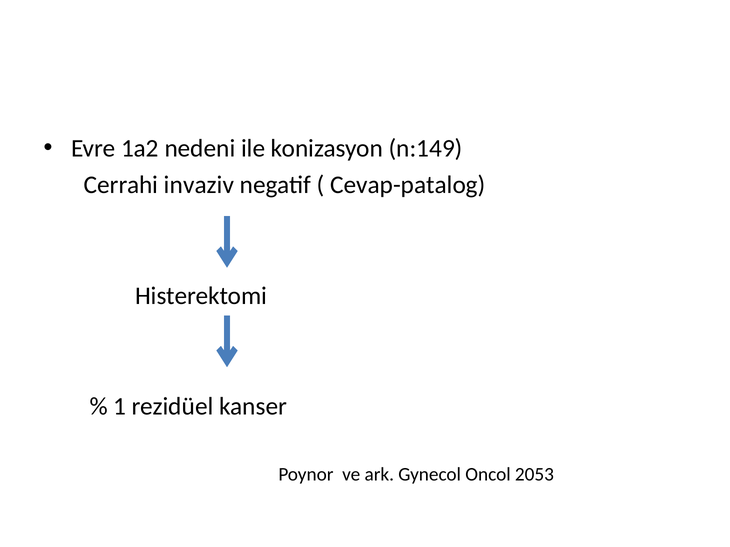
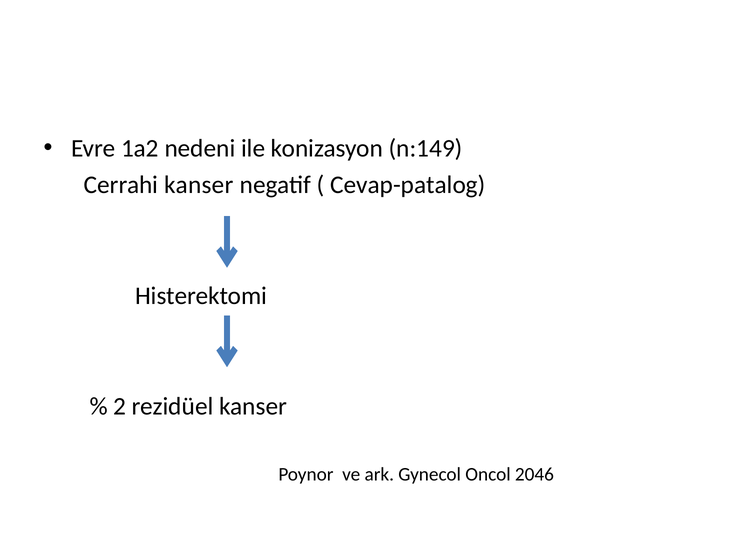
Cerrahi invaziv: invaziv -> kanser
1: 1 -> 2
2053: 2053 -> 2046
